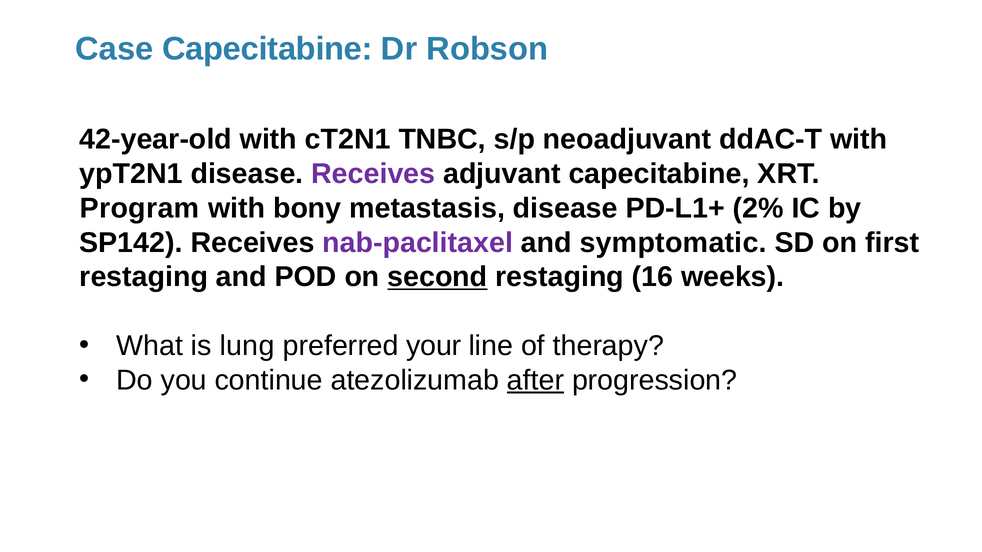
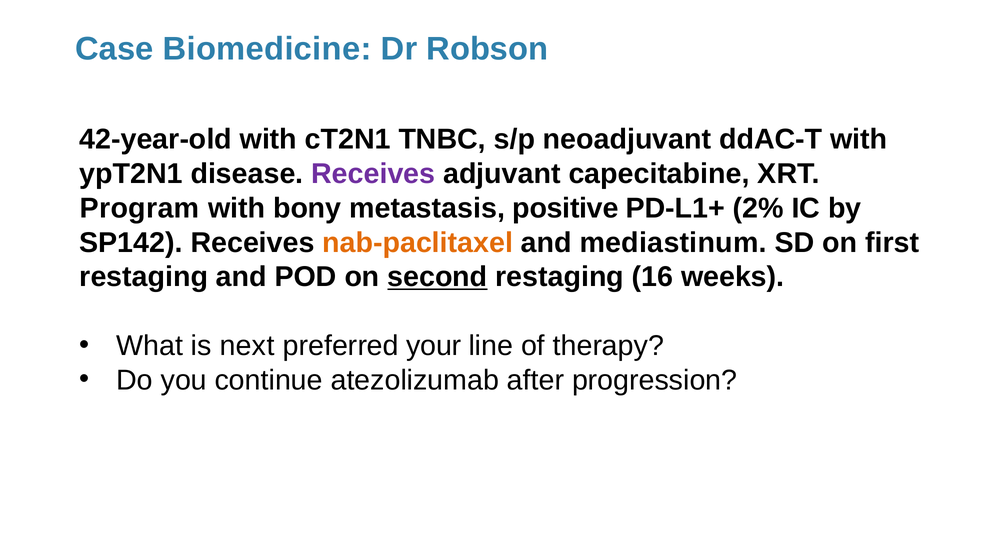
Case Capecitabine: Capecitabine -> Biomedicine
metastasis disease: disease -> positive
nab-paclitaxel colour: purple -> orange
symptomatic: symptomatic -> mediastinum
lung: lung -> next
after underline: present -> none
